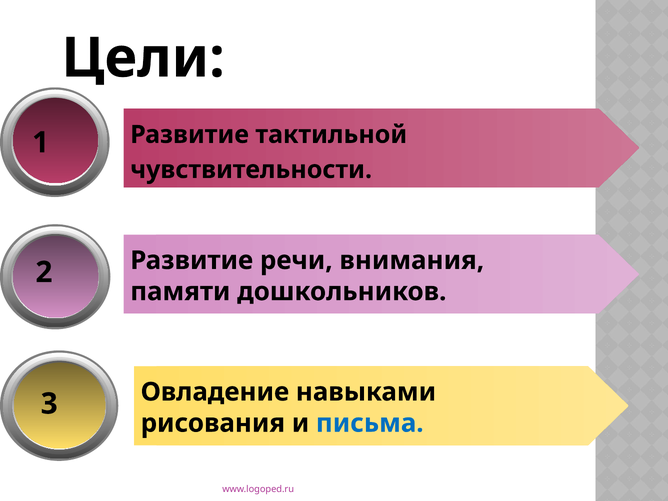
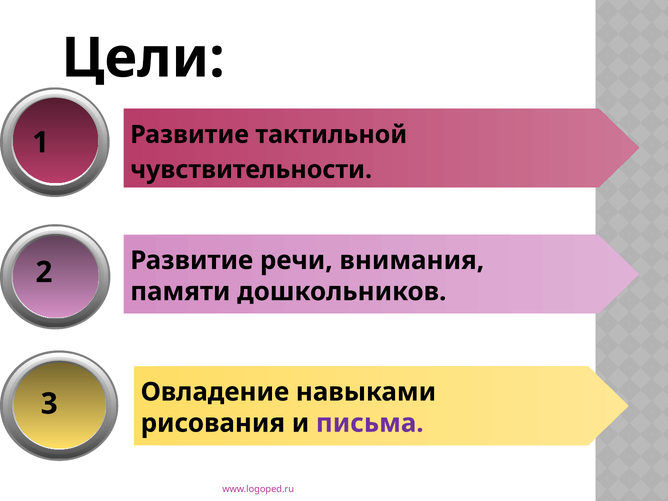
письма colour: blue -> purple
